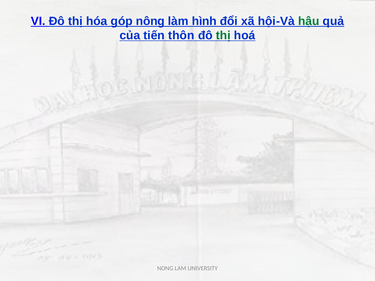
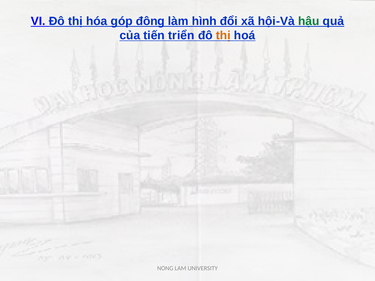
nông: nông -> đông
thôn: thôn -> triển
thị at (223, 36) colour: green -> orange
